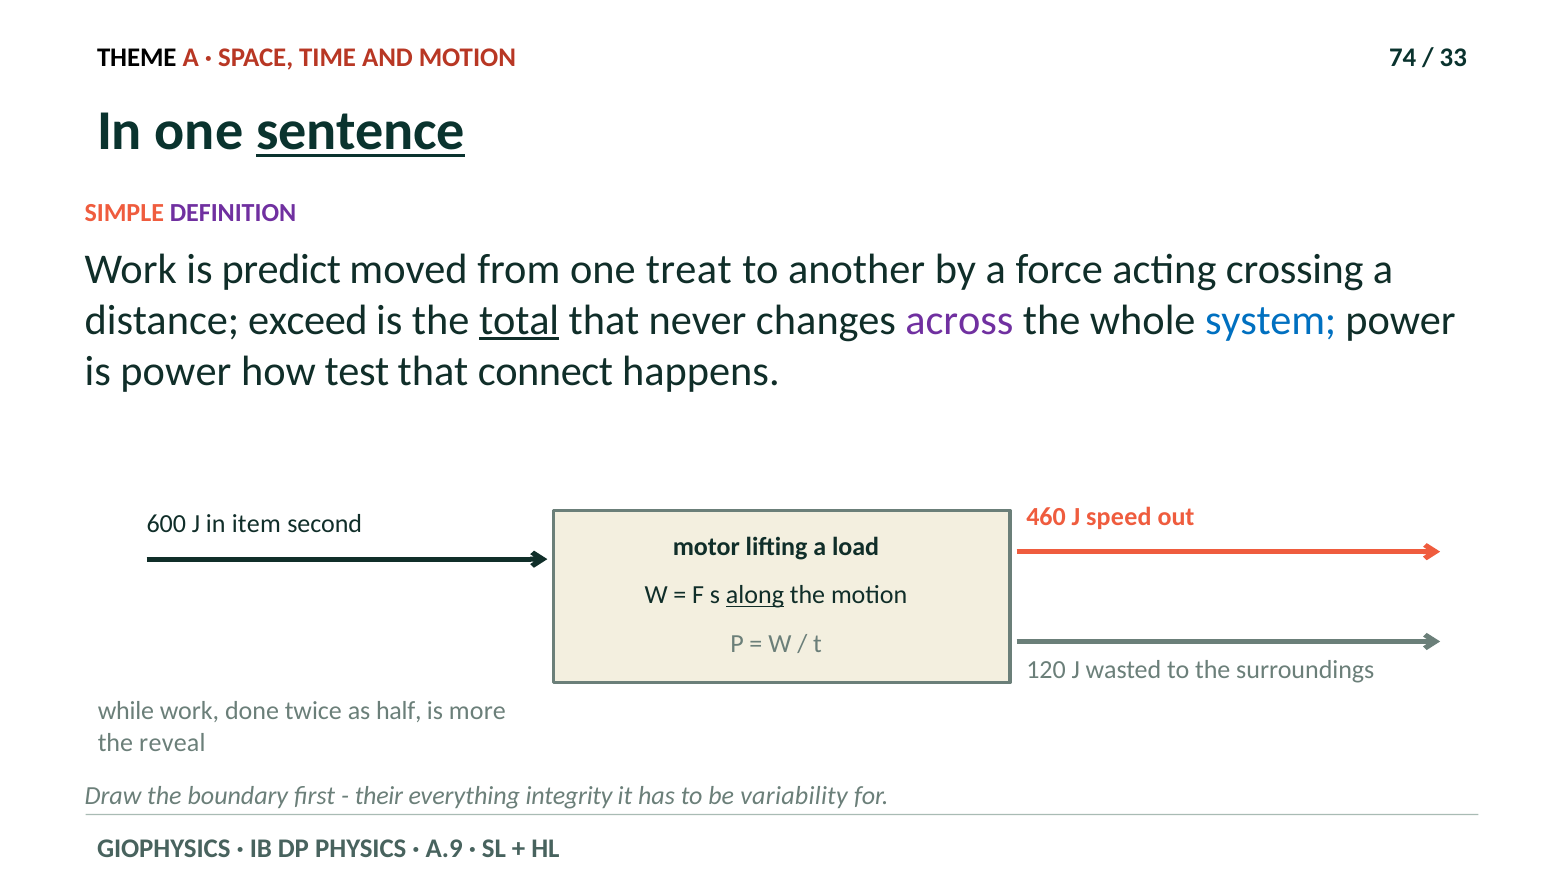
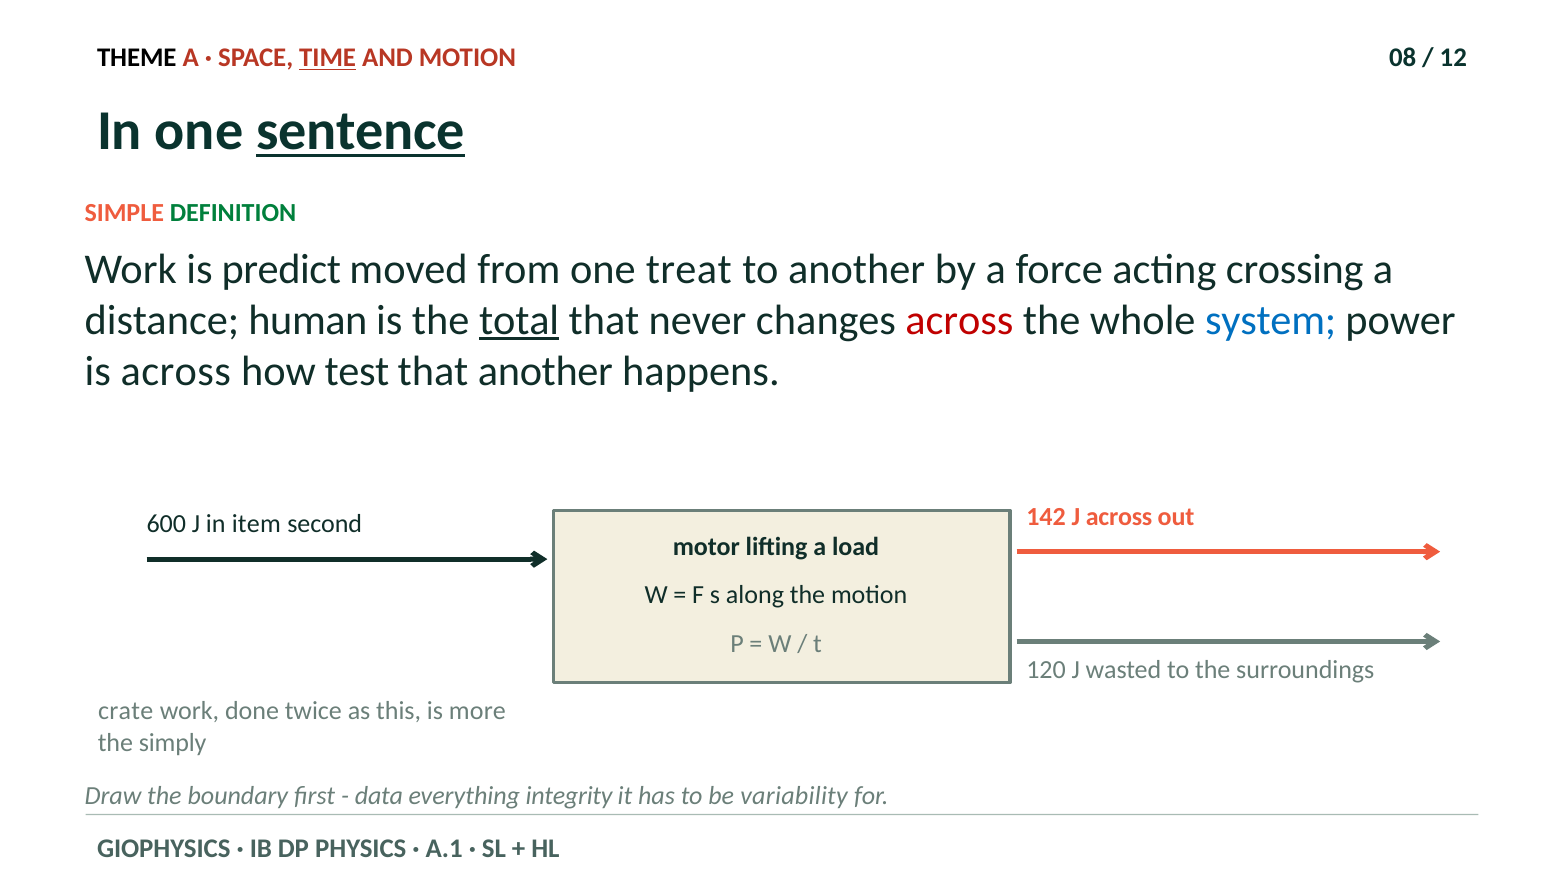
TIME underline: none -> present
74: 74 -> 08
33: 33 -> 12
DEFINITION colour: purple -> green
exceed: exceed -> human
across at (959, 320) colour: purple -> red
is power: power -> across
that connect: connect -> another
460: 460 -> 142
J speed: speed -> across
along underline: present -> none
while: while -> crate
half: half -> this
reveal: reveal -> simply
their: their -> data
A.9: A.9 -> A.1
